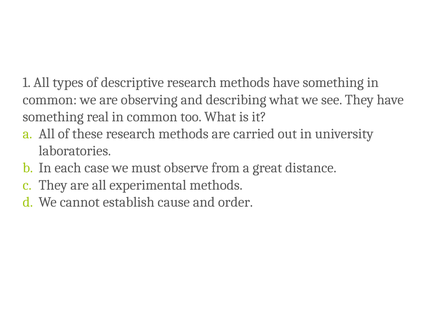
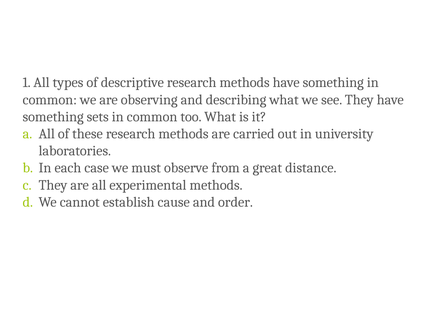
real: real -> sets
